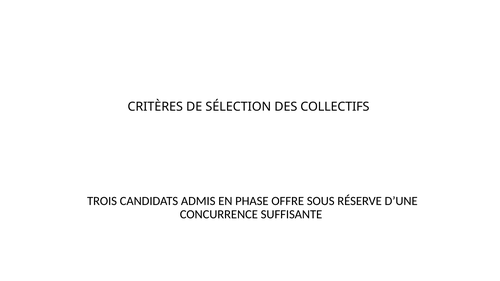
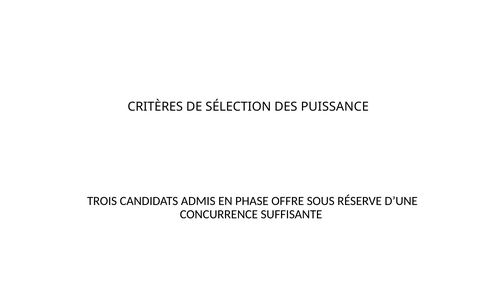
COLLECTIFS: COLLECTIFS -> PUISSANCE
